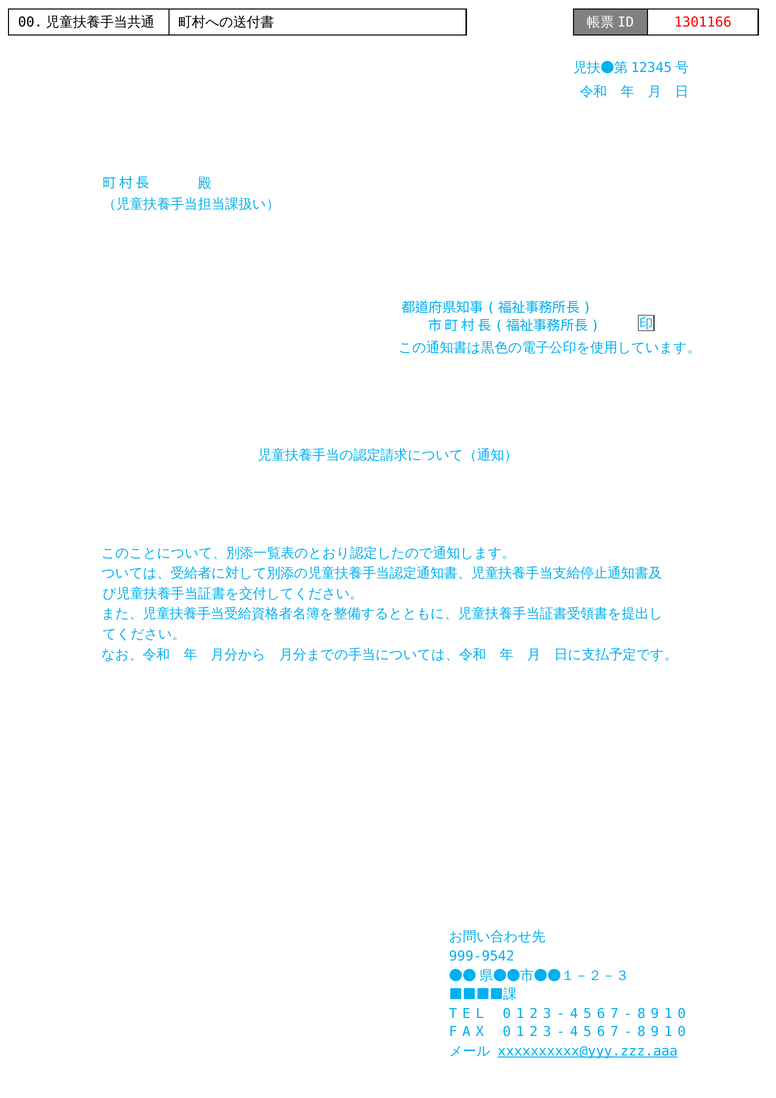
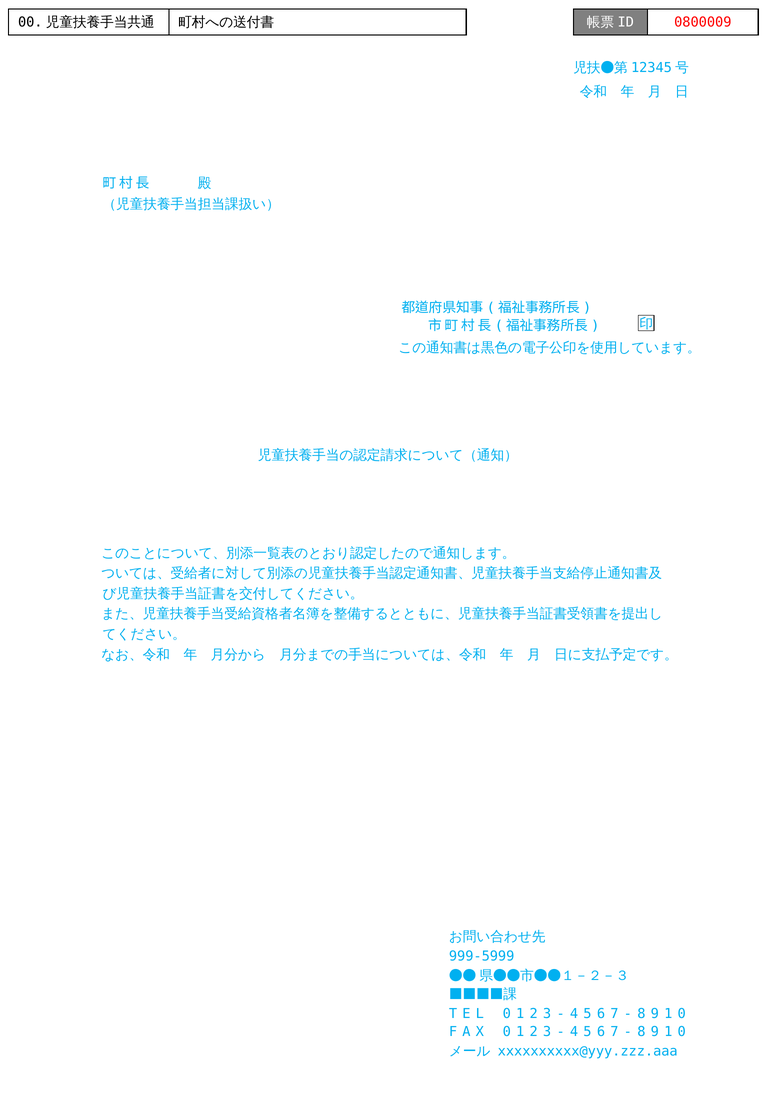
1301166: 1301166 -> 0800009
999-9542: 999-9542 -> 999-5999
xxxxxxxxxx@yyy.zzz.aaa underline: present -> none
